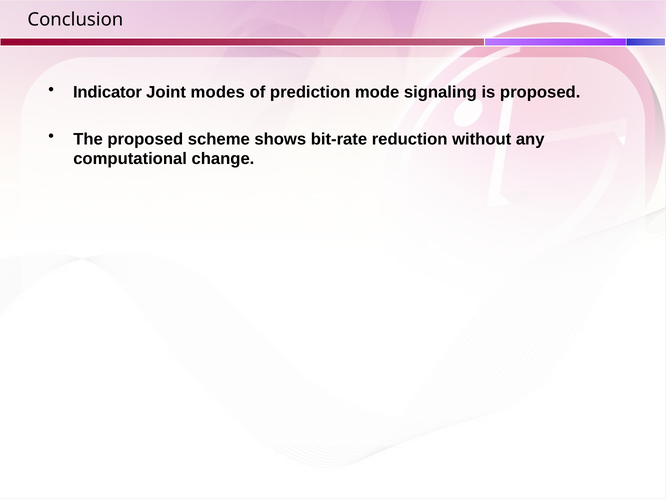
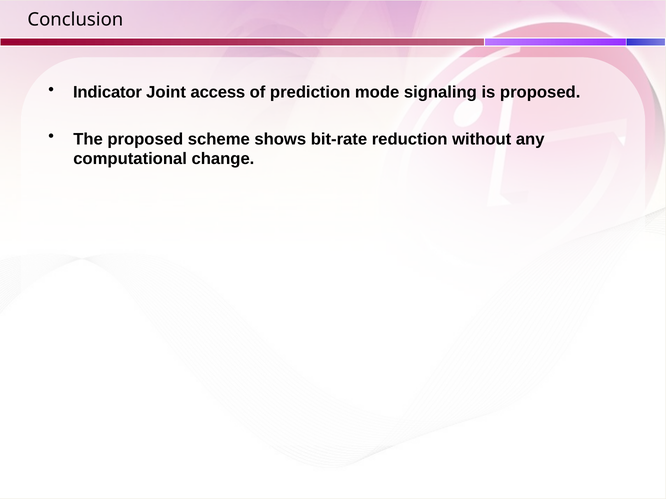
modes: modes -> access
